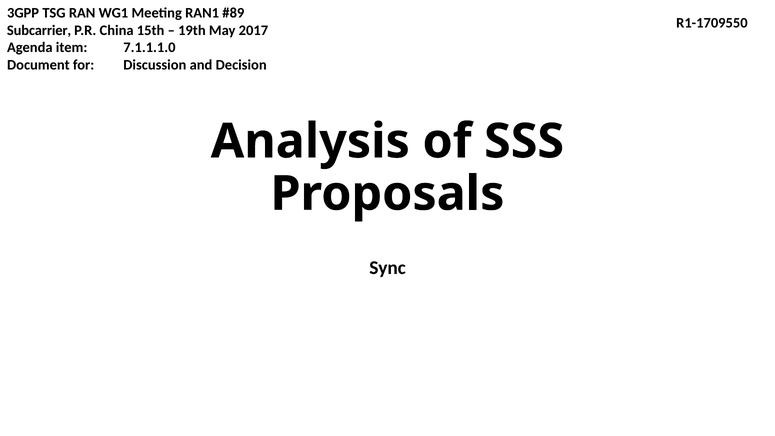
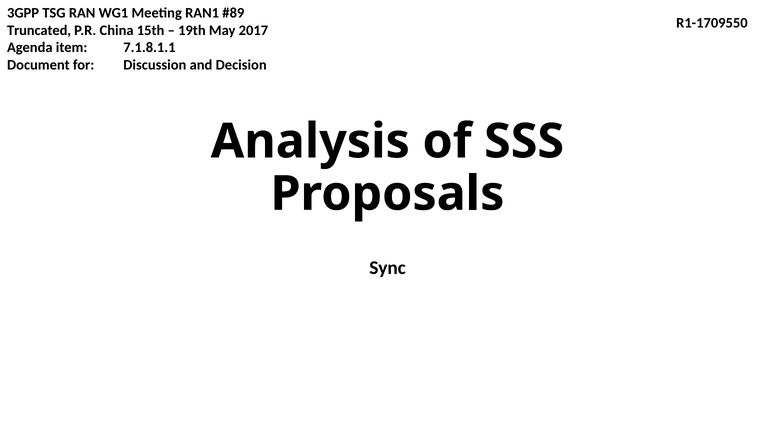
Subcarrier: Subcarrier -> Truncated
7.1.1.1.0: 7.1.1.1.0 -> 7.1.8.1.1
